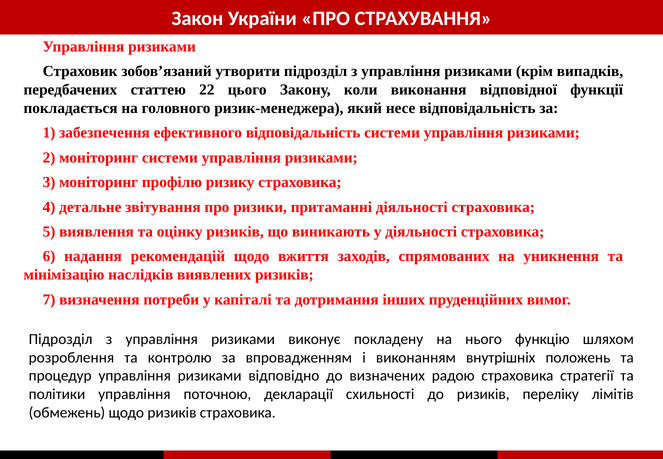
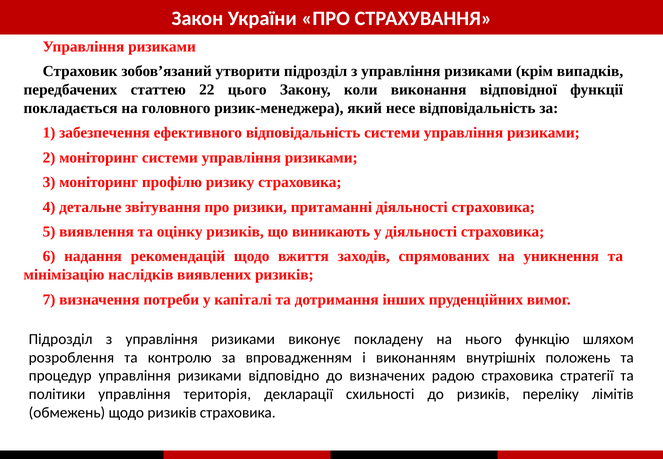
поточною: поточною -> територія
